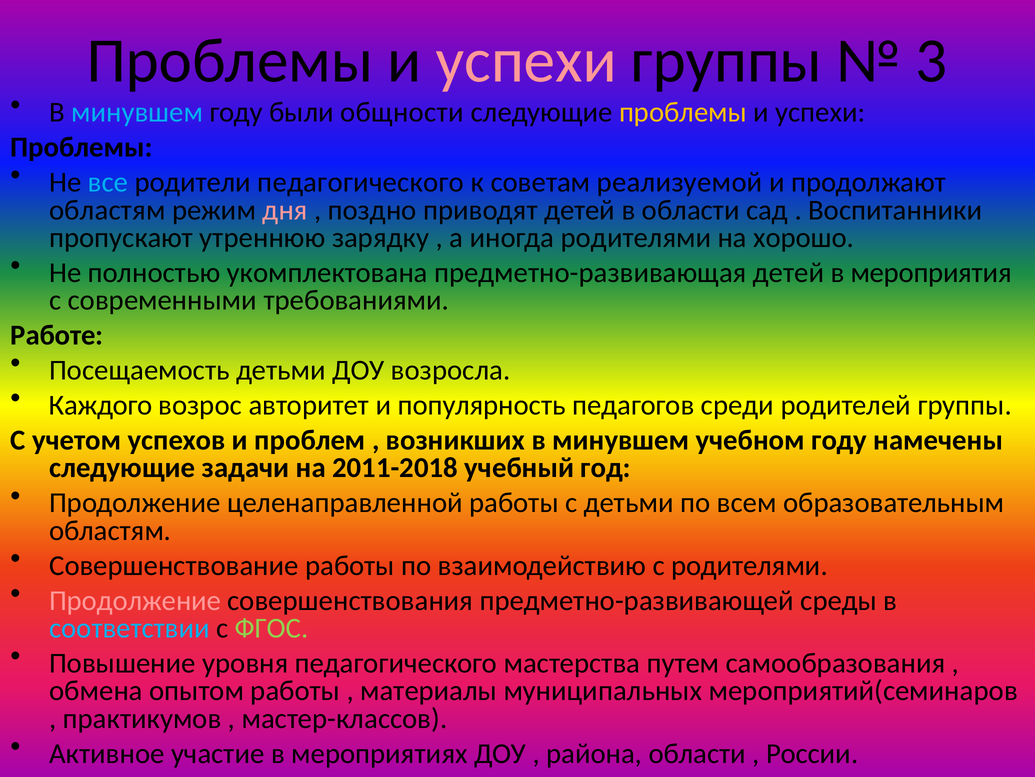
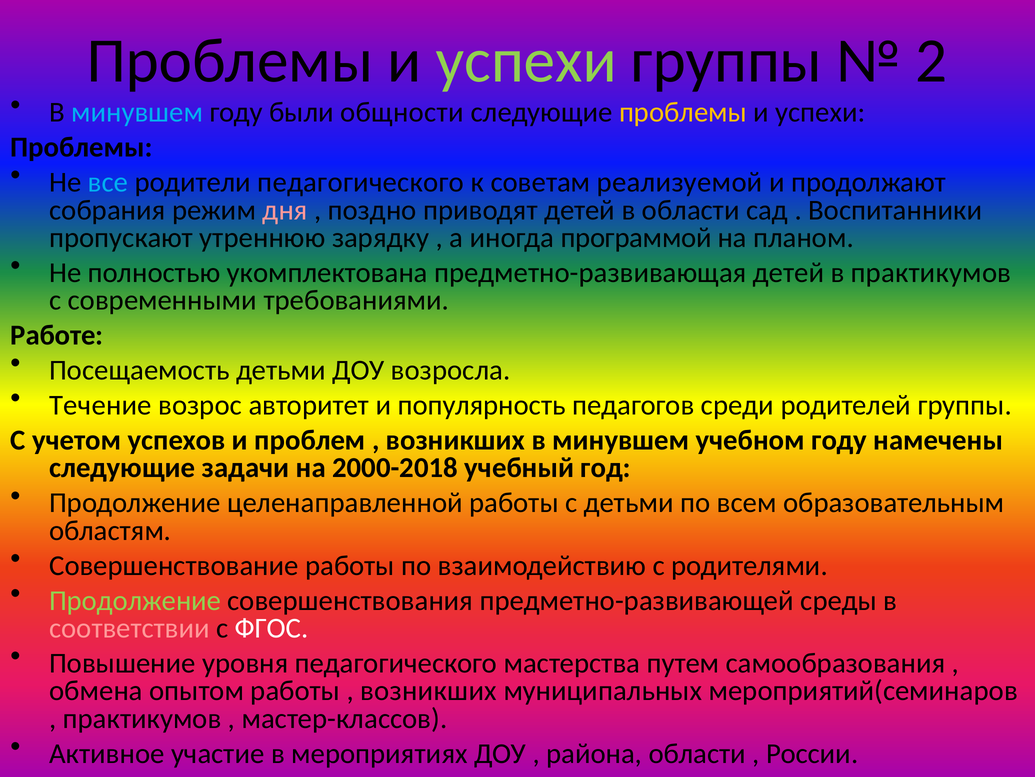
успехи at (526, 61) colour: pink -> light green
3: 3 -> 2
областям at (107, 210): областям -> собрания
иногда родителями: родителями -> программой
хорошо: хорошо -> планом
в мероприятия: мероприятия -> практикумов
Каждого: Каждого -> Течение
2011-2018: 2011-2018 -> 2000-2018
Продолжение at (135, 600) colour: pink -> light green
соответствии colour: light blue -> pink
ФГОС colour: light green -> white
материалы at (429, 690): материалы -> возникших
